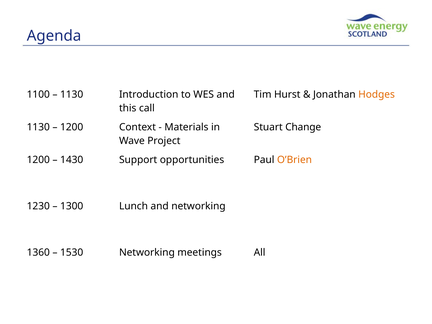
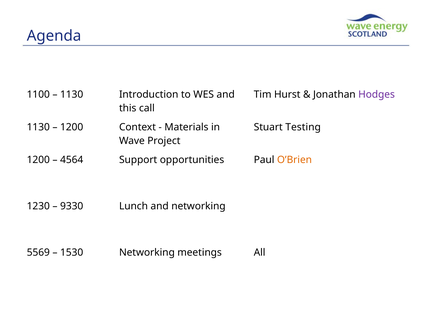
Hodges colour: orange -> purple
Change: Change -> Testing
1430: 1430 -> 4564
1300: 1300 -> 9330
1360: 1360 -> 5569
